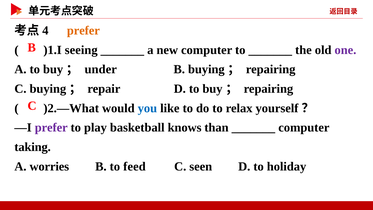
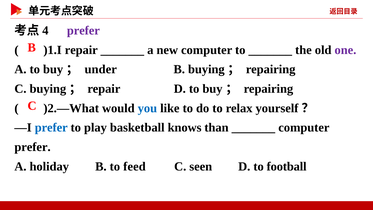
prefer at (83, 30) colour: orange -> purple
)1.I seeing: seeing -> repair
prefer at (51, 127) colour: purple -> blue
taking at (33, 147): taking -> prefer
worries: worries -> holiday
holiday: holiday -> football
